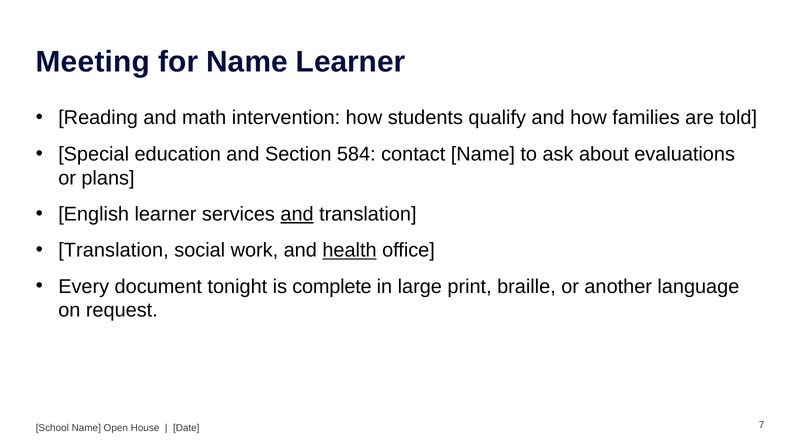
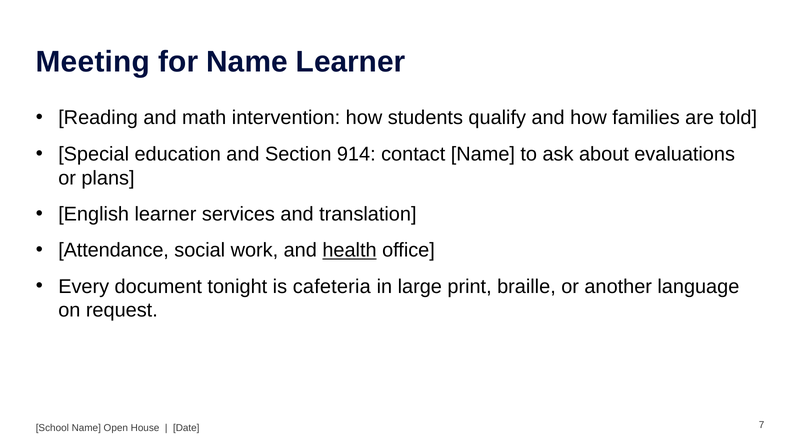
584: 584 -> 914
and at (297, 214) underline: present -> none
Translation at (113, 250): Translation -> Attendance
complete: complete -> cafeteria
